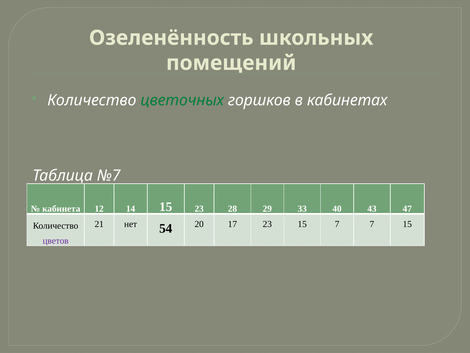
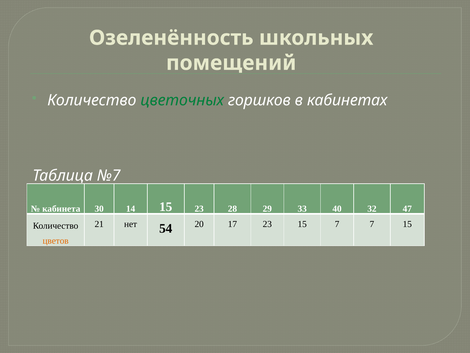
12: 12 -> 30
43: 43 -> 32
цветов colour: purple -> orange
